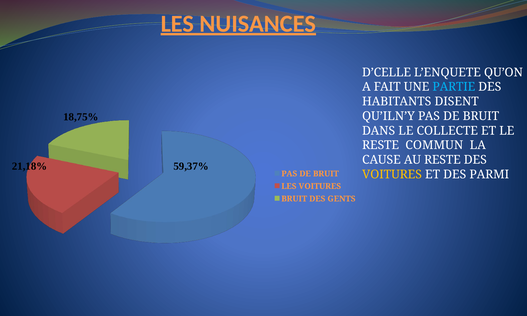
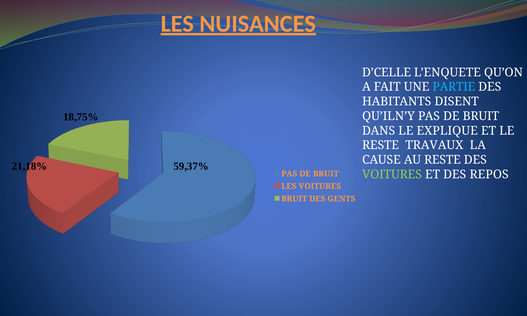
COLLECTE: COLLECTE -> EXPLIQUE
COMMUN: COMMUN -> TRAVAUX
VOITURES at (392, 175) colour: yellow -> light green
PARMI: PARMI -> REPOS
